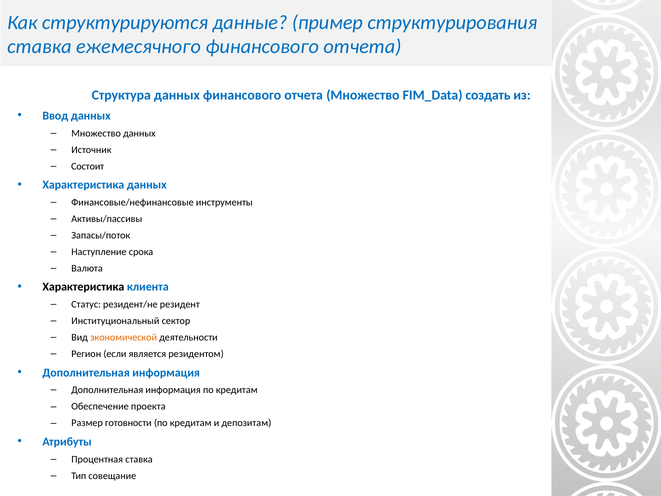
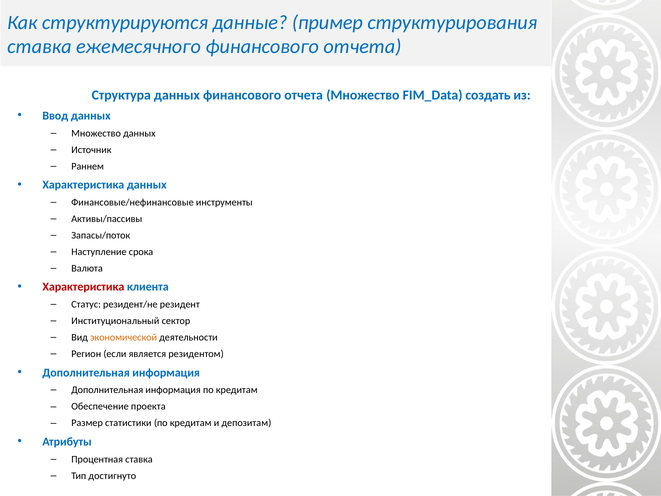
Состоит: Состоит -> Раннем
Характеристика at (83, 287) colour: black -> red
готовности: готовности -> статистики
совещание: совещание -> достигнуто
